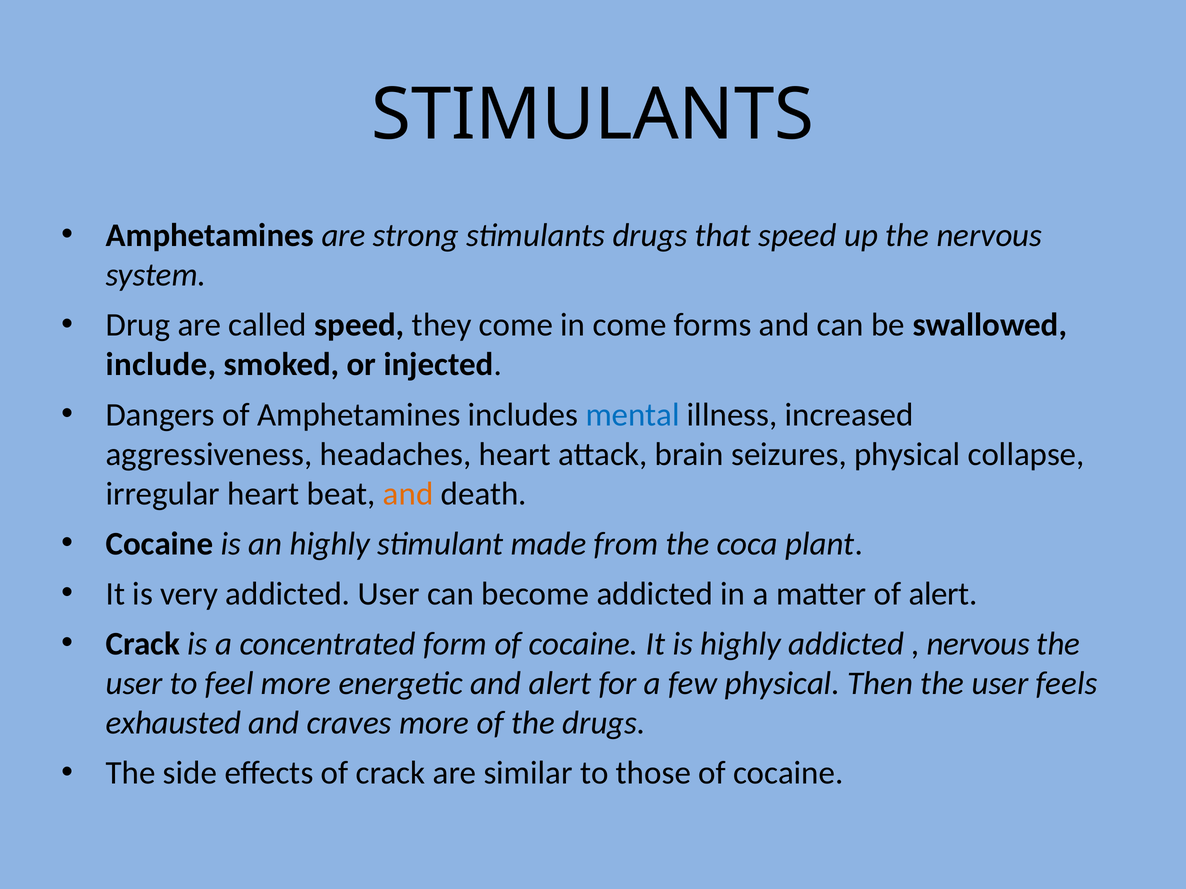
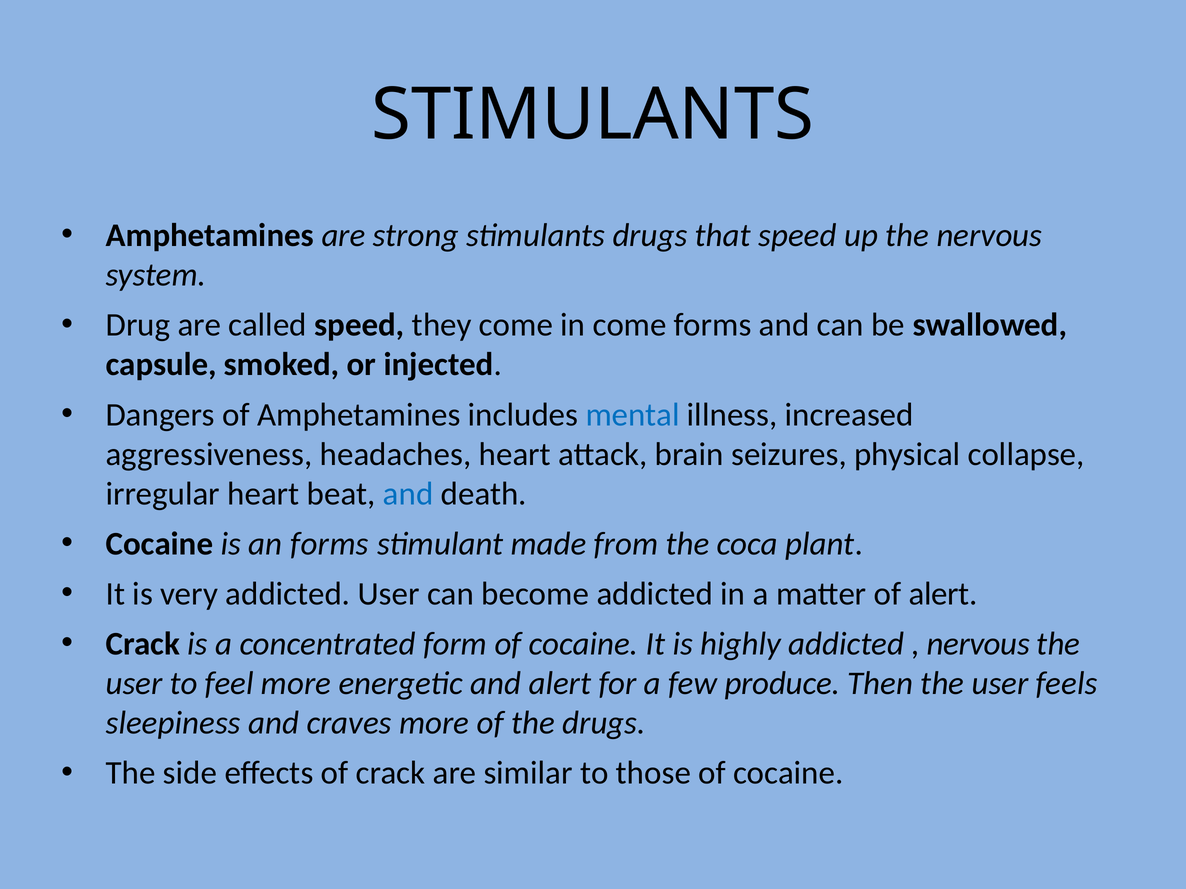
include: include -> capsule
and at (408, 494) colour: orange -> blue
an highly: highly -> forms
few physical: physical -> produce
exhausted: exhausted -> sleepiness
